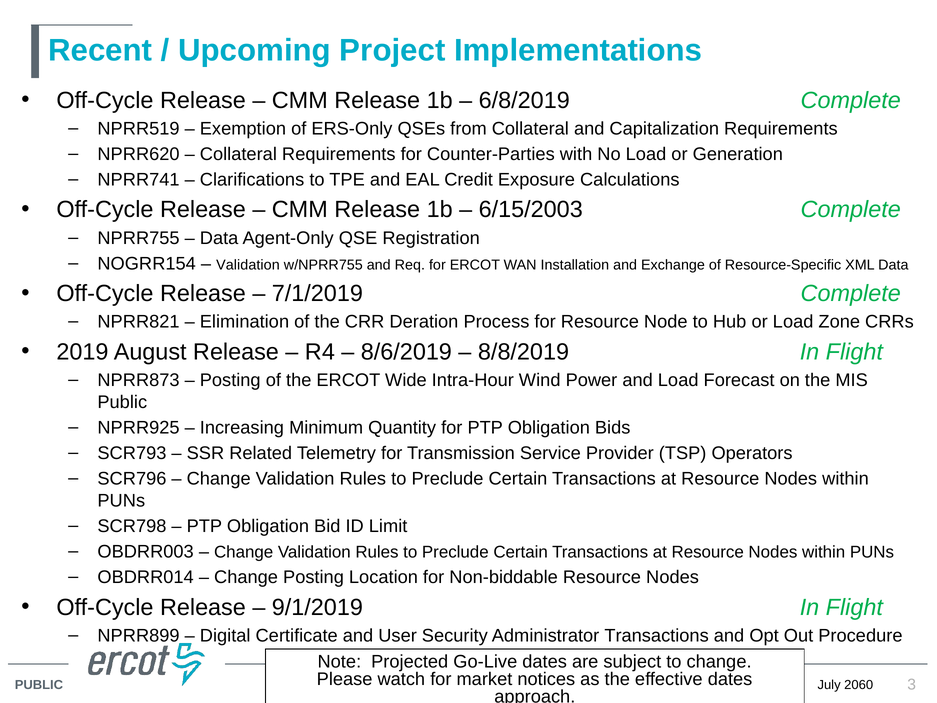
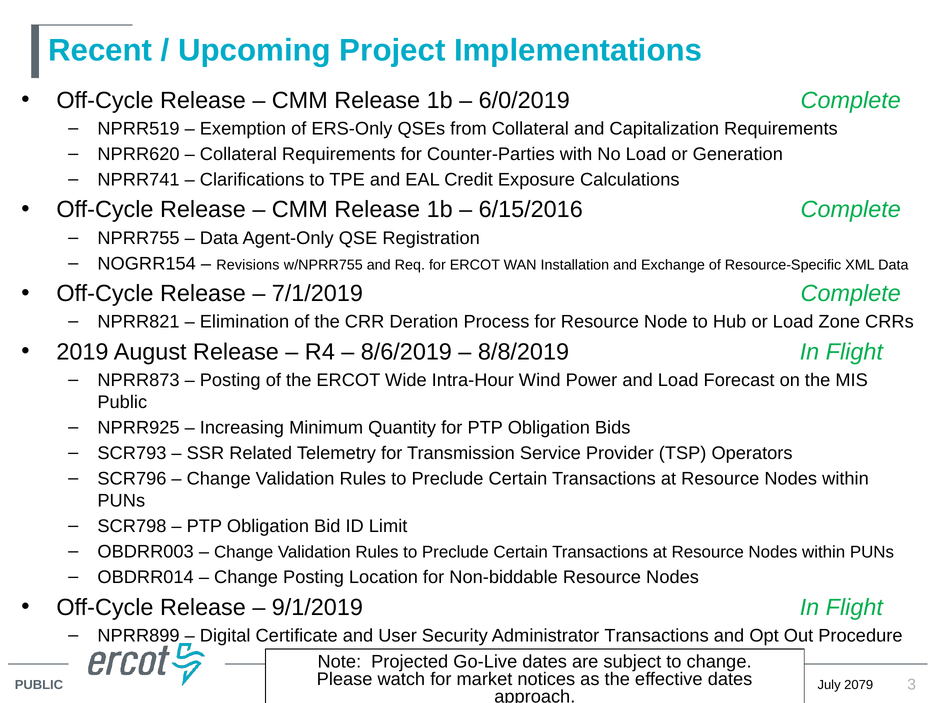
6/8/2019: 6/8/2019 -> 6/0/2019
6/15/2003: 6/15/2003 -> 6/15/2016
Validation at (248, 265): Validation -> Revisions
2060: 2060 -> 2079
